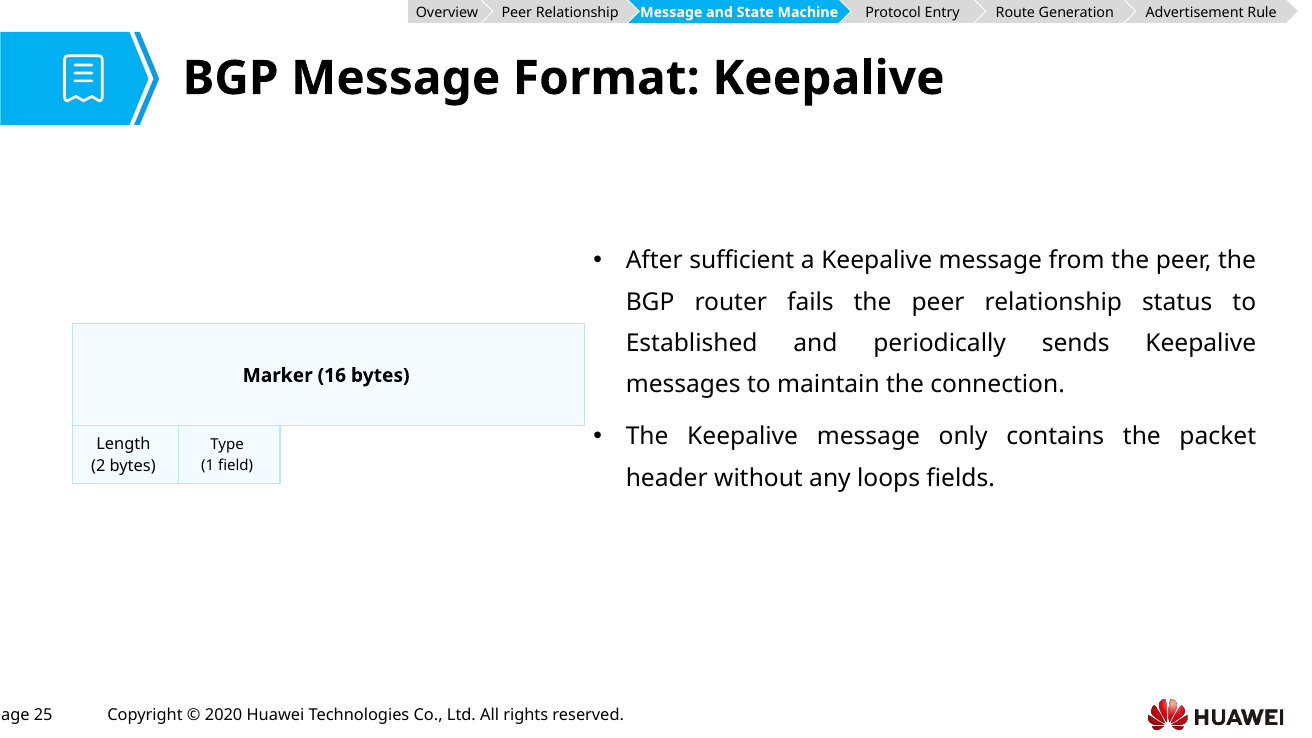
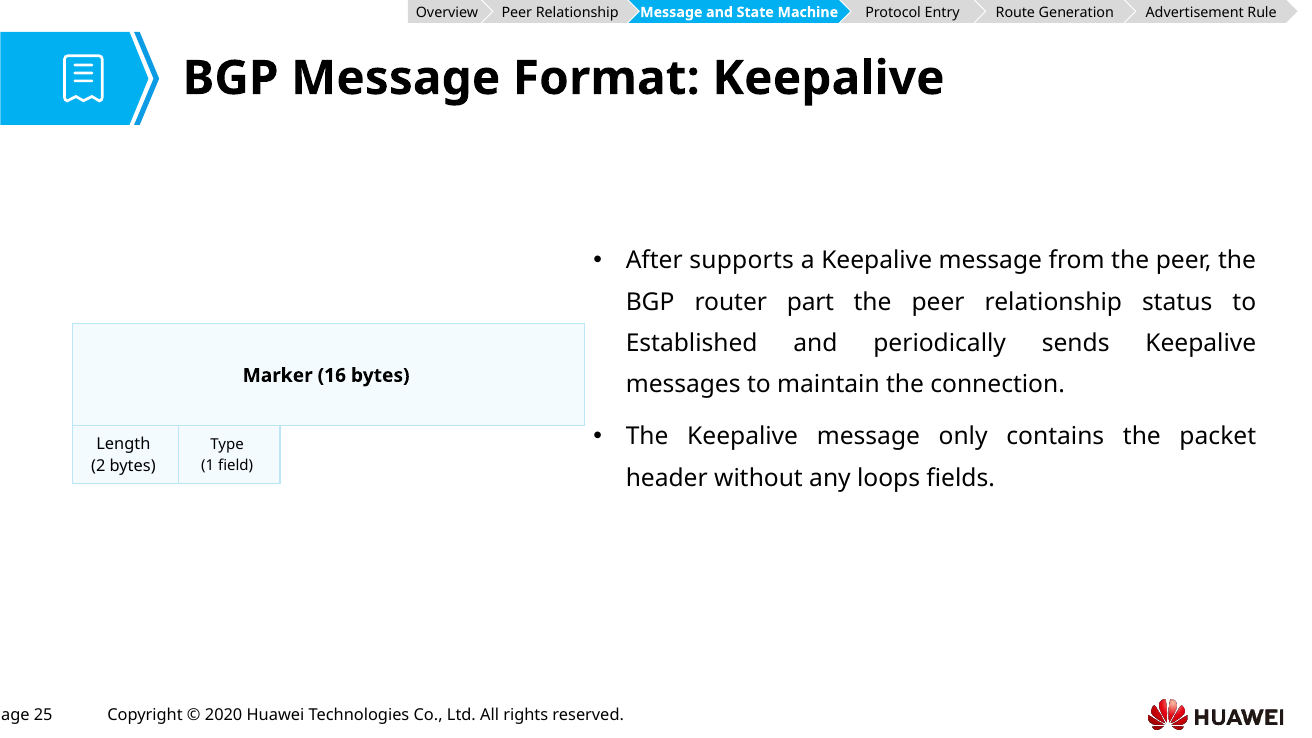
sufficient: sufficient -> supports
fails: fails -> part
